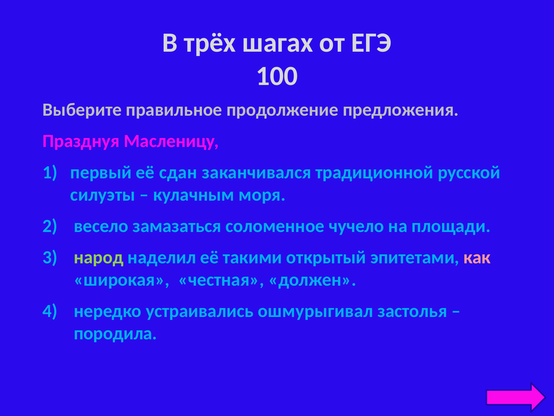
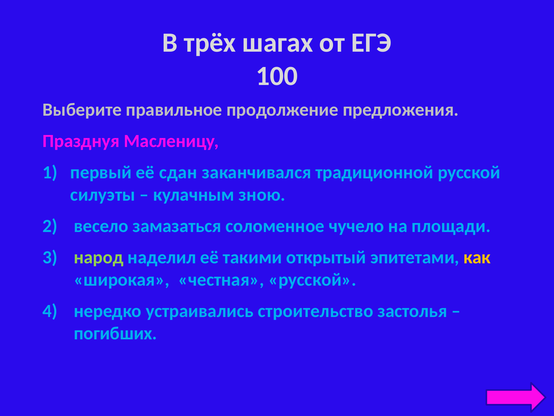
моря: моря -> зною
как colour: pink -> yellow
честная должен: должен -> русской
ошмурыгивал: ошмурыгивал -> строительство
породила: породила -> погибших
